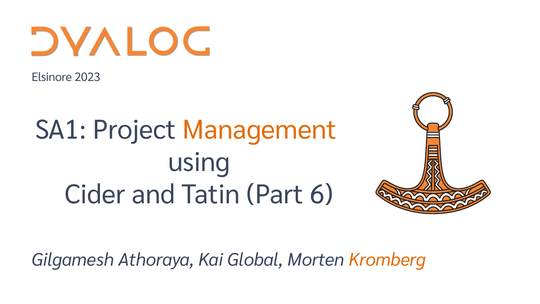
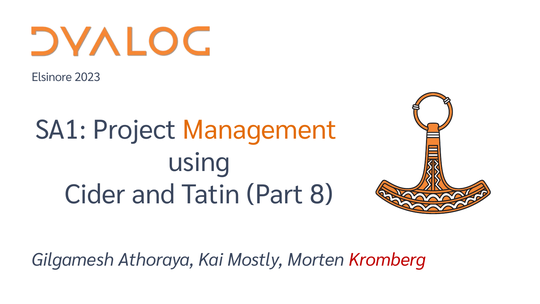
6: 6 -> 8
Global: Global -> Mostly
Kromberg colour: orange -> red
